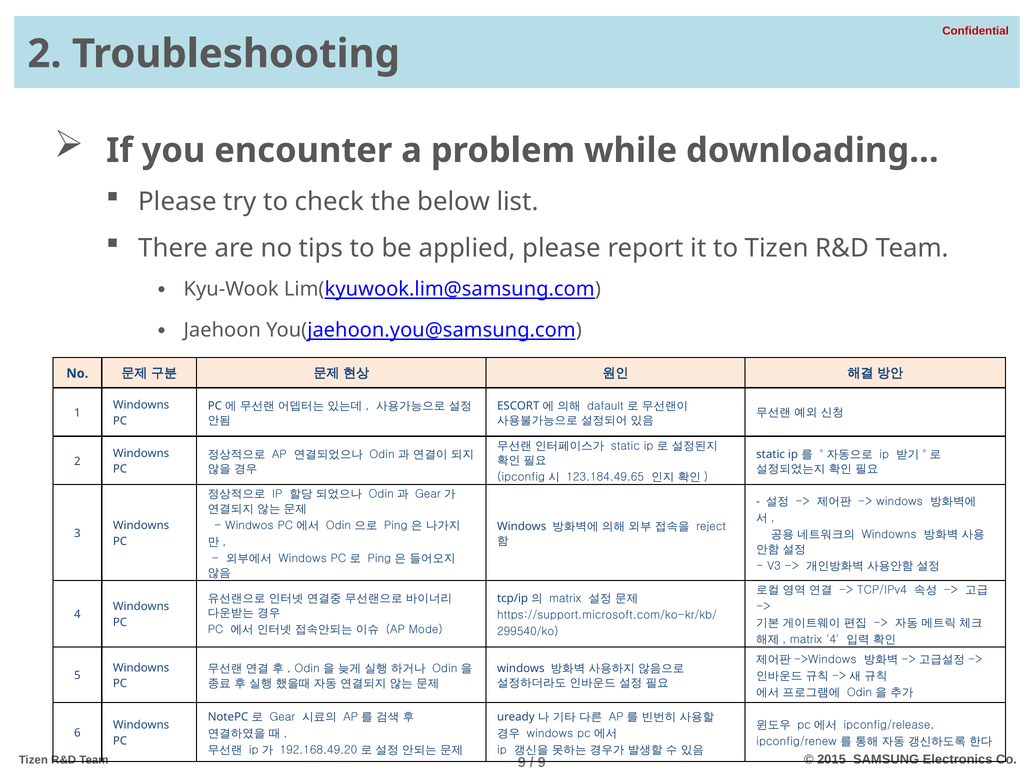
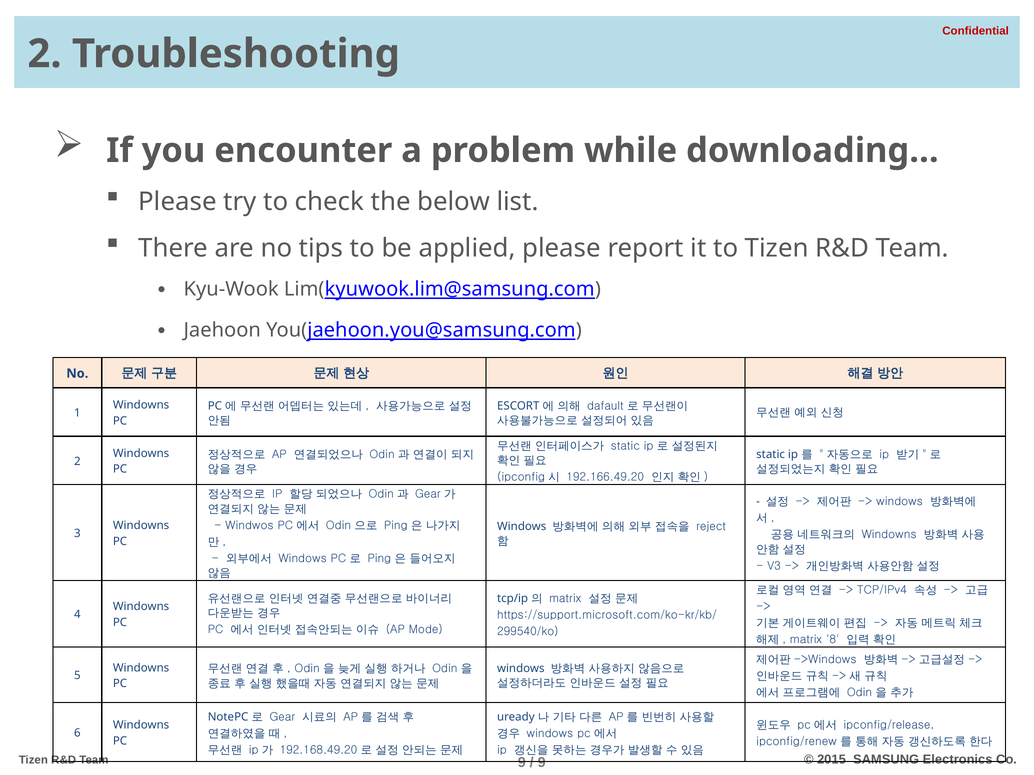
123.184.49.65: 123.184.49.65 -> 192.166.49.20
matrix 4: 4 -> 8
